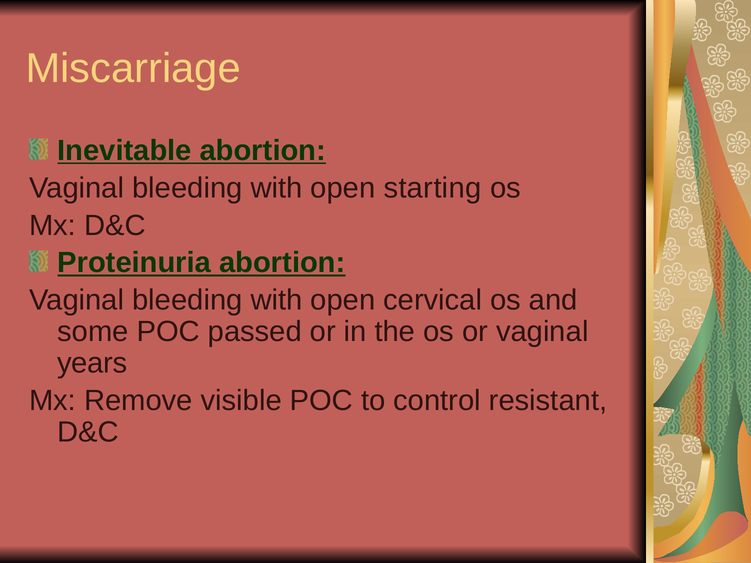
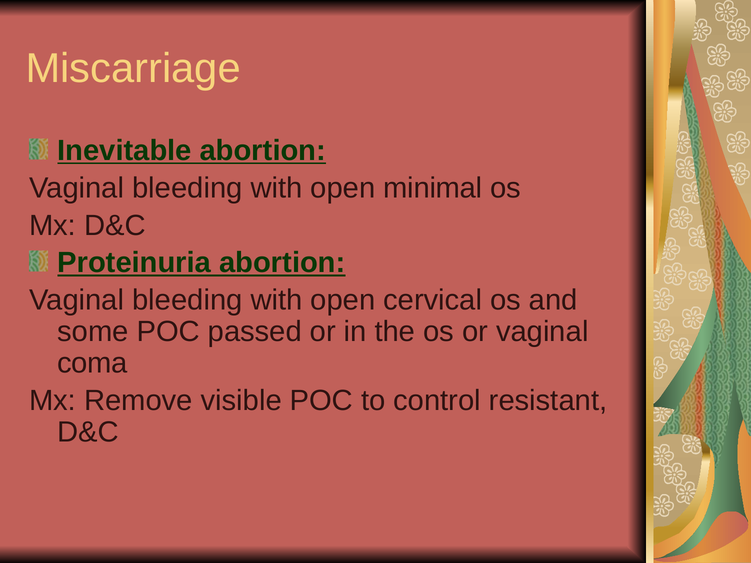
starting: starting -> minimal
years: years -> coma
